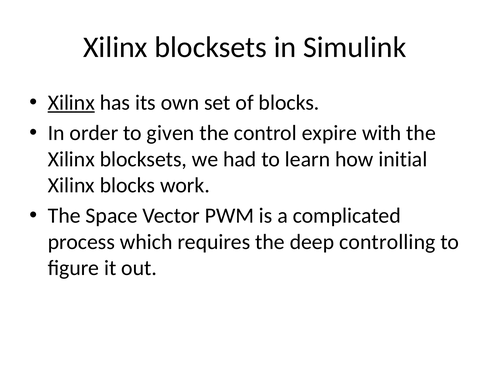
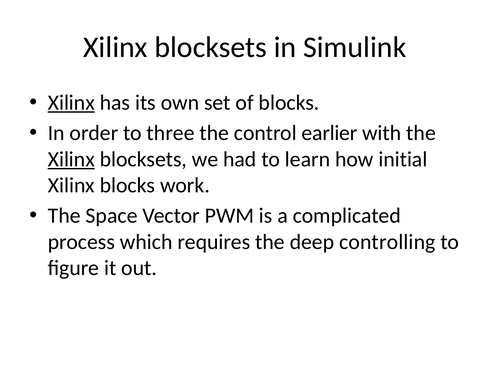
given: given -> three
expire: expire -> earlier
Xilinx at (71, 159) underline: none -> present
